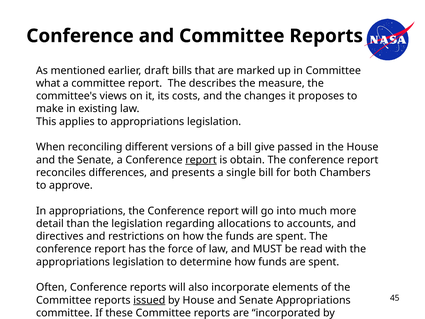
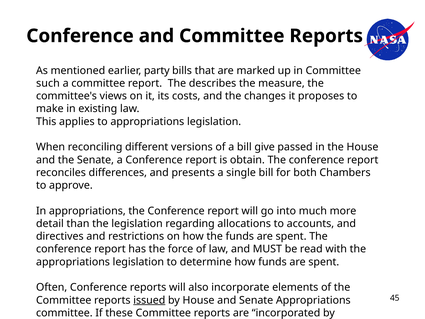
draft: draft -> party
what: what -> such
report at (201, 160) underline: present -> none
